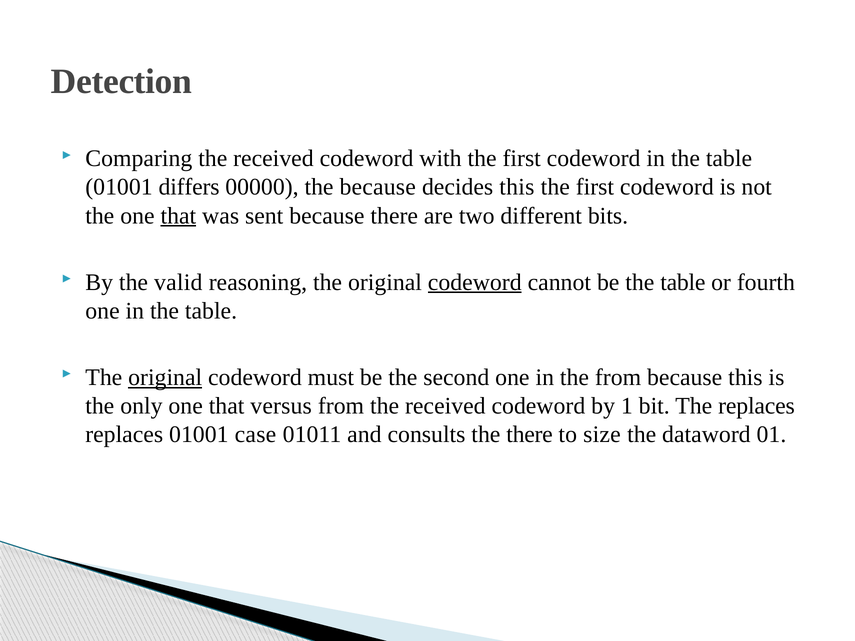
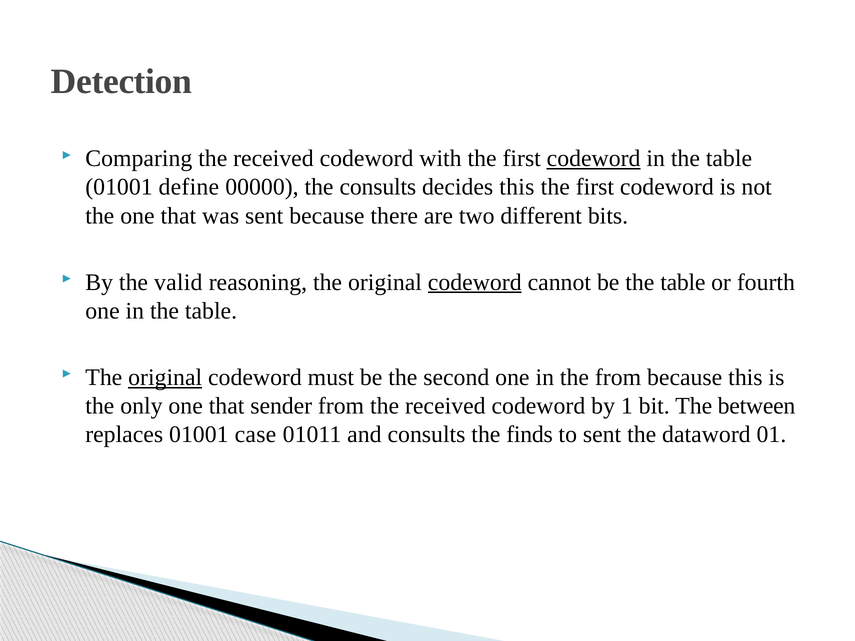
codeword at (594, 159) underline: none -> present
differs: differs -> define
the because: because -> consults
that at (178, 216) underline: present -> none
versus: versus -> sender
The replaces: replaces -> between
the there: there -> finds
to size: size -> sent
